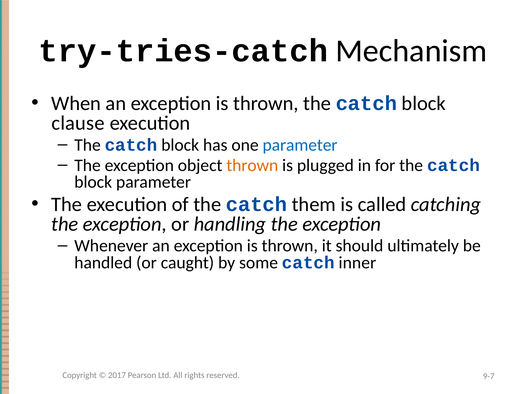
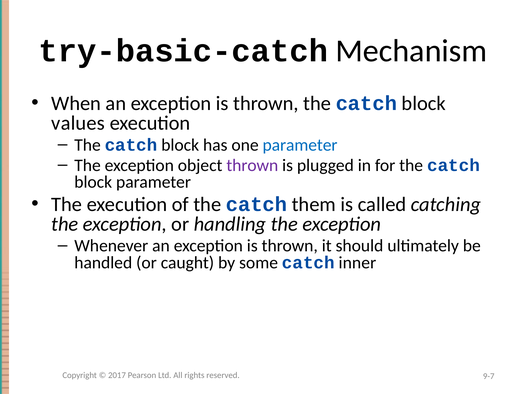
try-tries-catch: try-tries-catch -> try-basic-catch
clause: clause -> values
thrown at (252, 165) colour: orange -> purple
